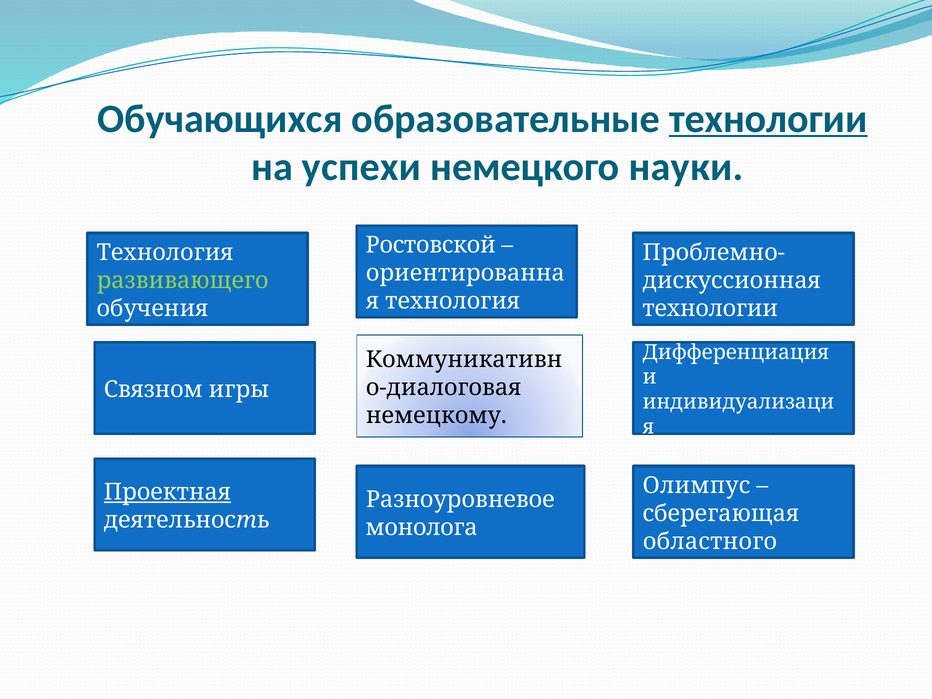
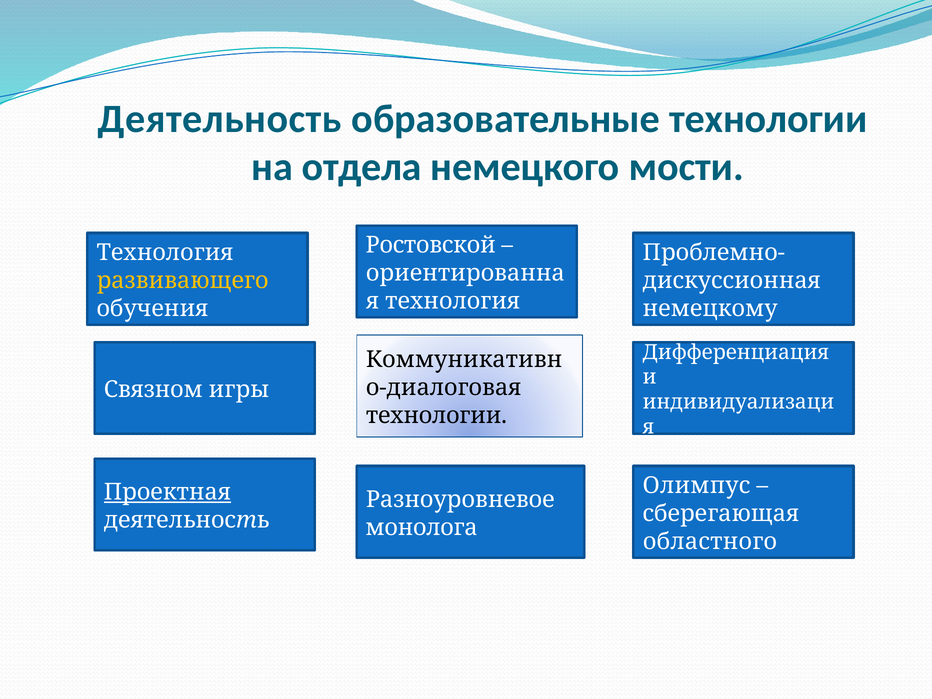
Обучающихся at (220, 119): Обучающихся -> Деятельность
технологии at (768, 119) underline: present -> none
успехи: успехи -> отдела
науки: науки -> мости
развивающего colour: light green -> yellow
технологии at (710, 308): технологии -> немецкому
немецкому at (436, 415): немецкому -> технологии
